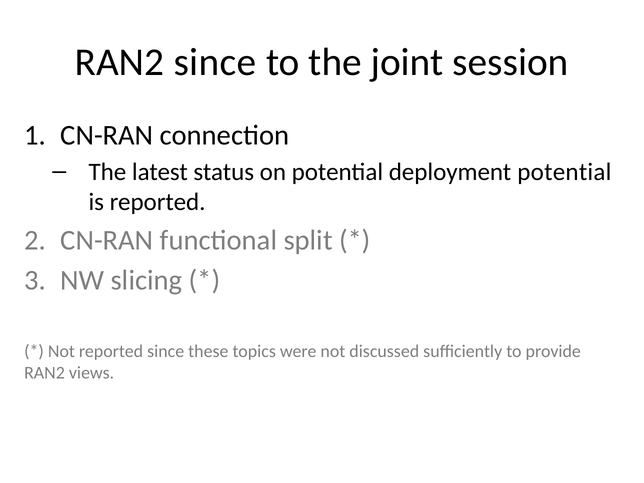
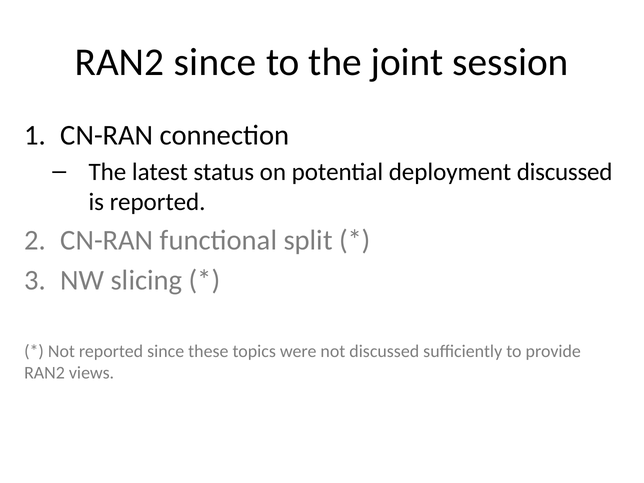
deployment potential: potential -> discussed
